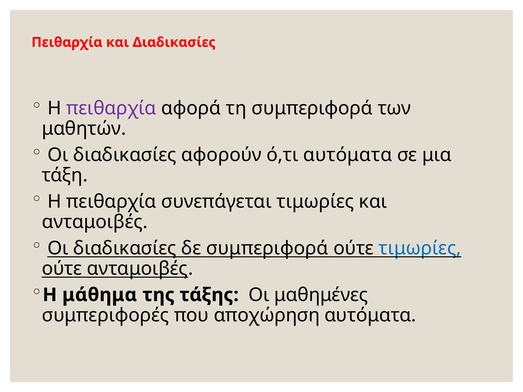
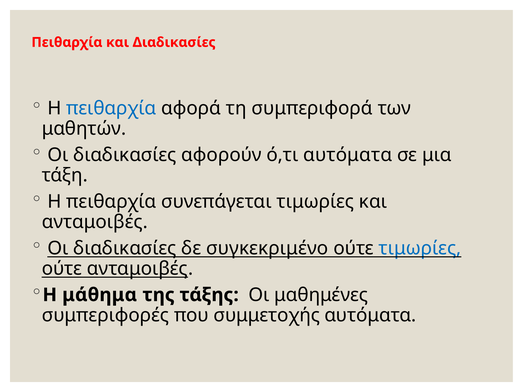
πειθαρχία at (111, 108) colour: purple -> blue
δε συμπεριφορά: συμπεριφορά -> συγκεκριμένο
αποχώρηση: αποχώρηση -> συμμετοχής
